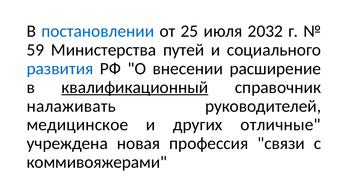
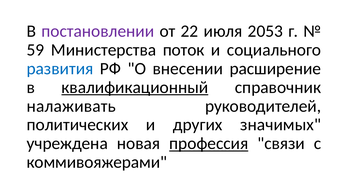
постановлении colour: blue -> purple
25: 25 -> 22
2032: 2032 -> 2053
путей: путей -> поток
медицинское: медицинское -> политических
отличные: отличные -> значимых
профессия underline: none -> present
